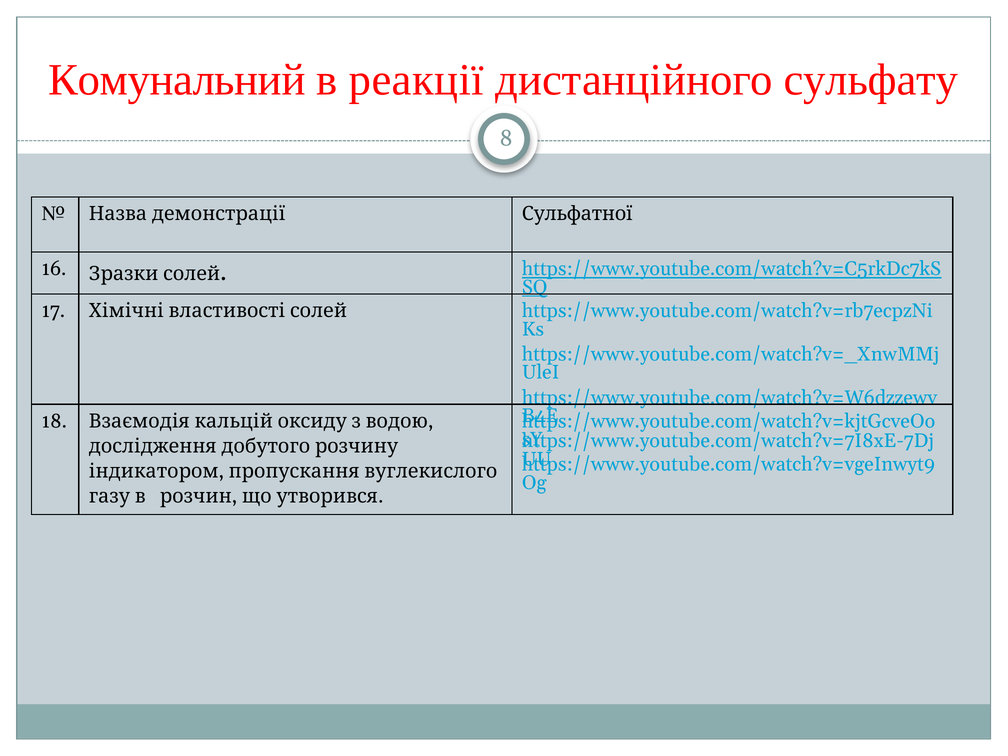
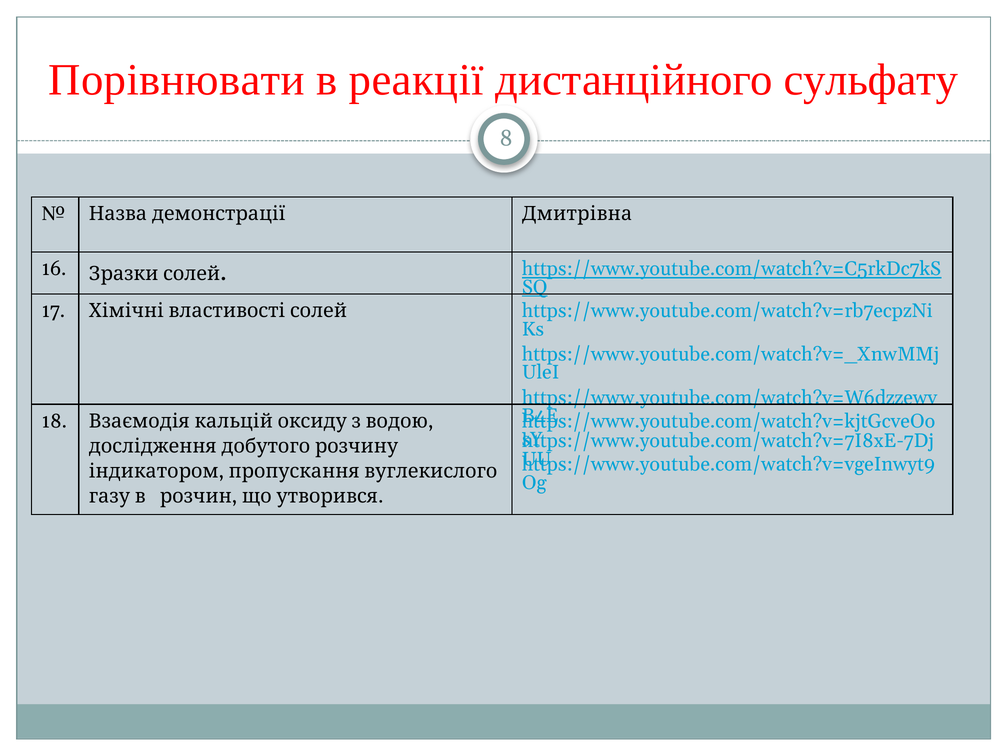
Комунальний: Комунальний -> Порівнювати
Сульфатної: Сульфатної -> Дмитрівна
